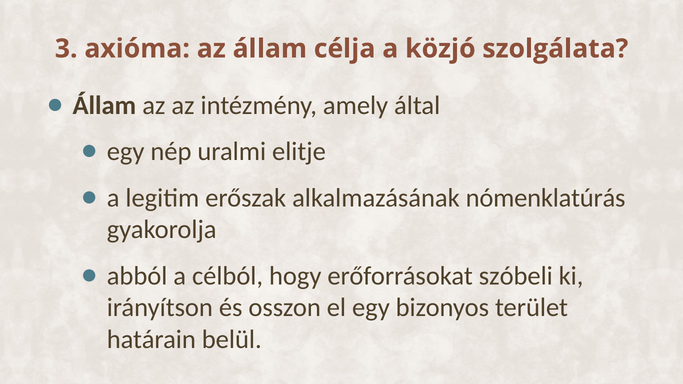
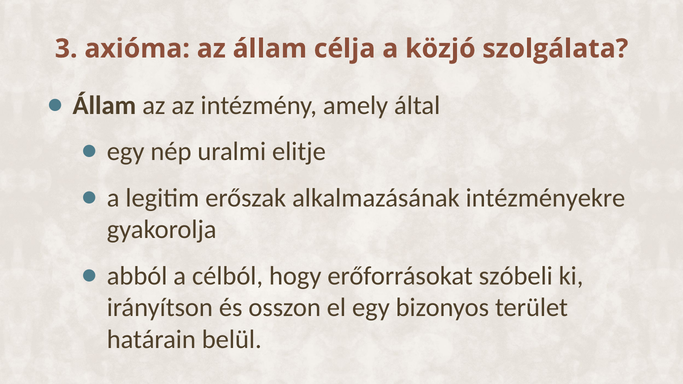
nómenklatúrás: nómenklatúrás -> intézményekre
